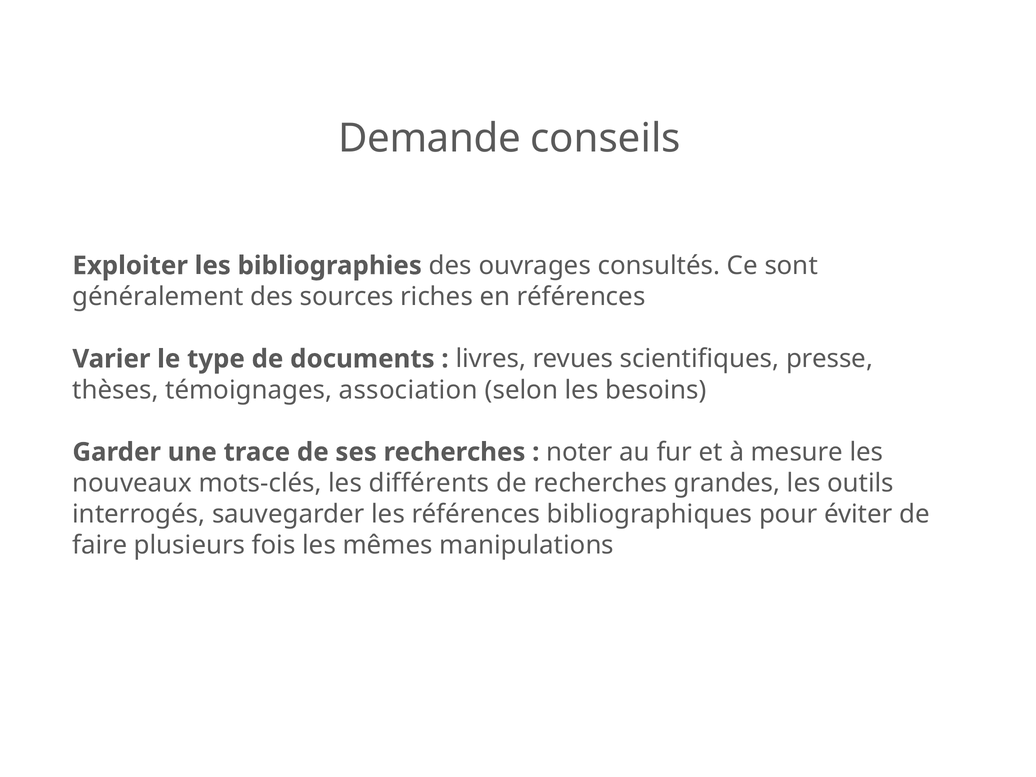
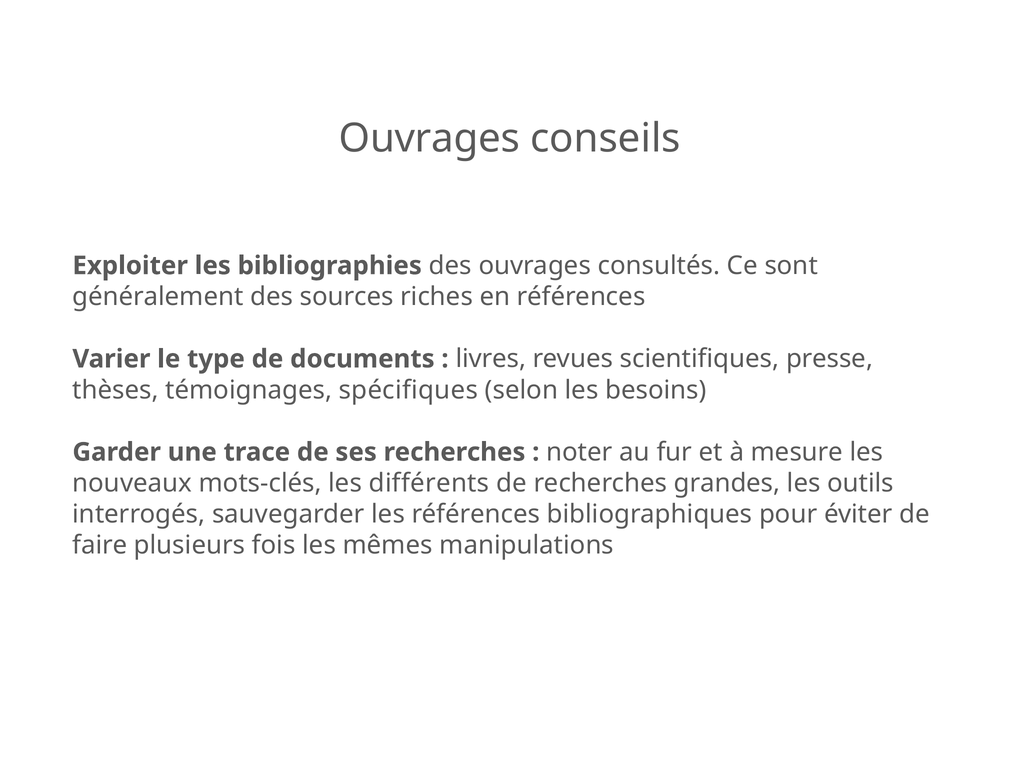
Demande at (430, 138): Demande -> Ouvrages
association: association -> spécifiques
